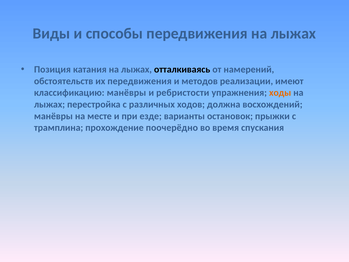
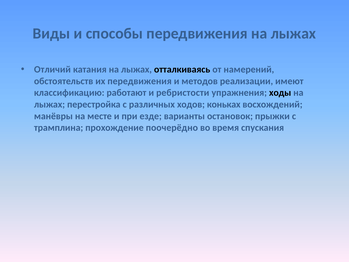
Позиция: Позиция -> Отличий
классификацию манёвры: манёвры -> работают
ходы colour: orange -> black
должна: должна -> коньках
